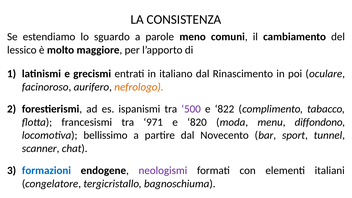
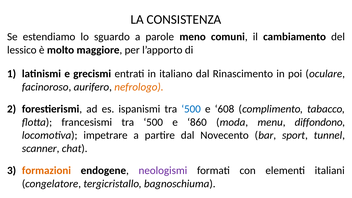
500 at (191, 109) colour: purple -> blue
822: 822 -> 608
francesismi tra 971: 971 -> 500
820: 820 -> 860
bellissimo: bellissimo -> impetrare
formazioni colour: blue -> orange
